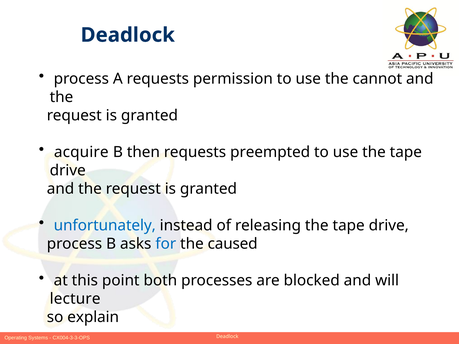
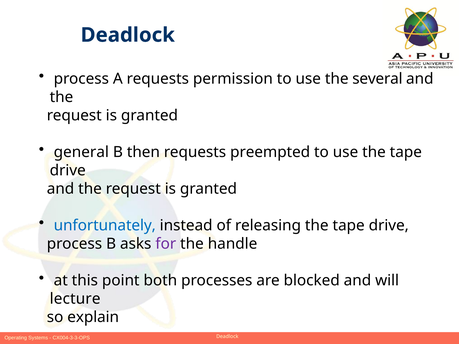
cannot: cannot -> several
acquire at (81, 152): acquire -> general
for colour: blue -> purple
caused: caused -> handle
